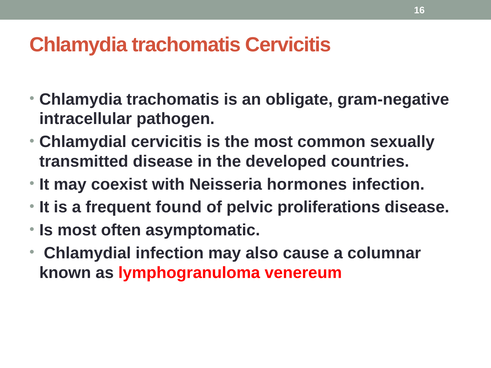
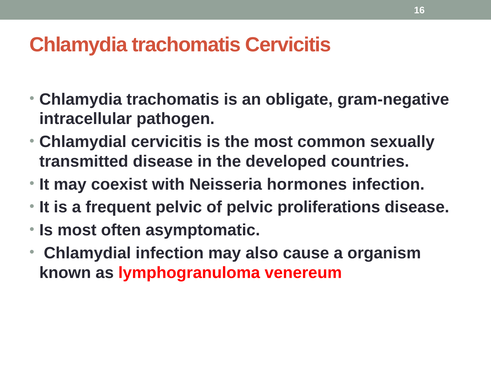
frequent found: found -> pelvic
columnar: columnar -> organism
